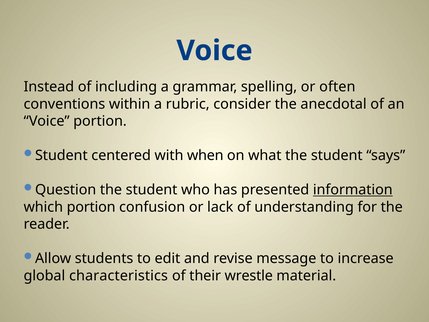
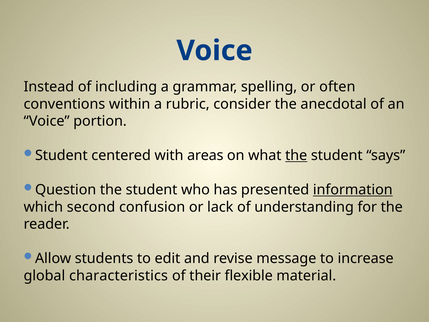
when: when -> areas
the at (296, 155) underline: none -> present
which portion: portion -> second
wrestle: wrestle -> flexible
